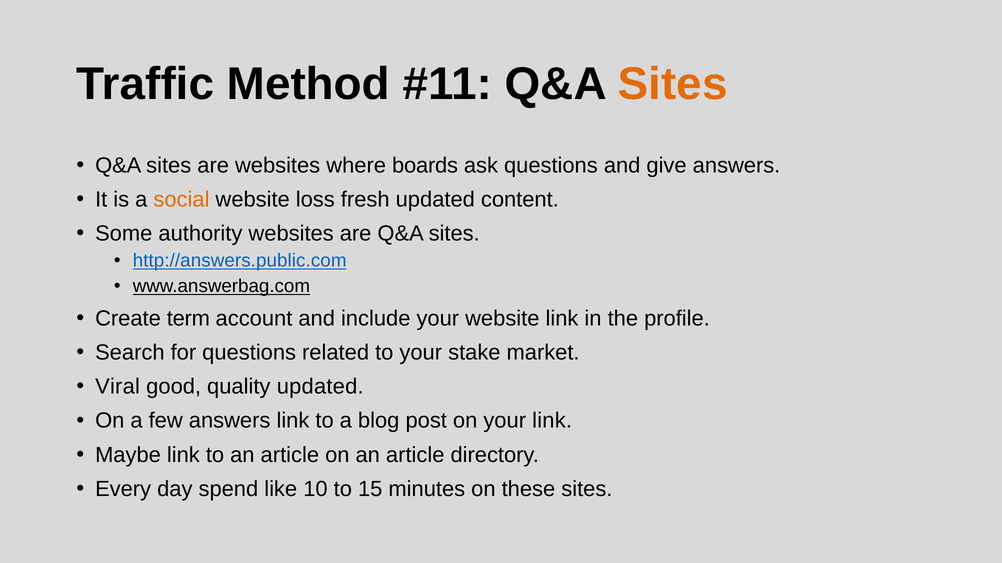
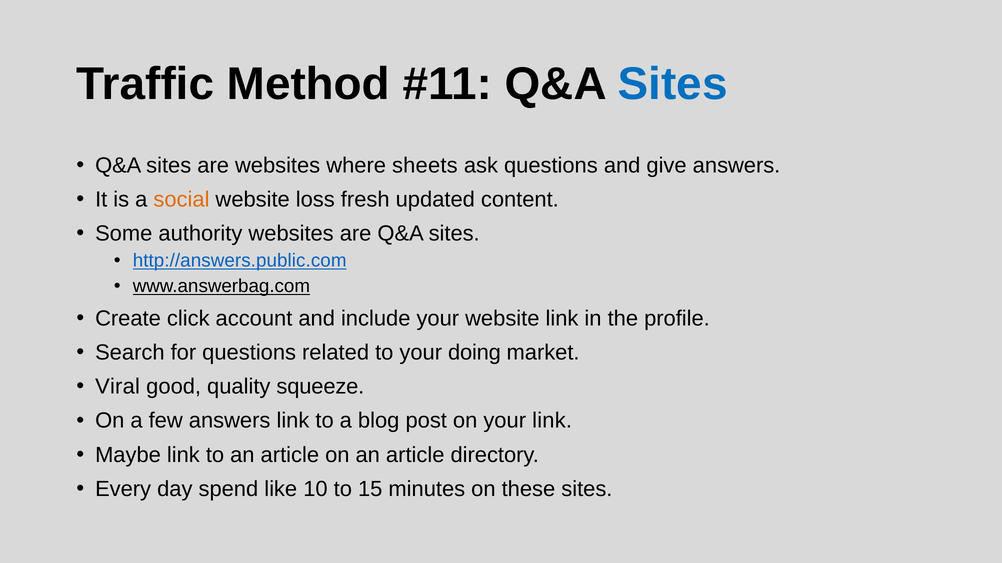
Sites at (673, 84) colour: orange -> blue
boards: boards -> sheets
term: term -> click
stake: stake -> doing
quality updated: updated -> squeeze
